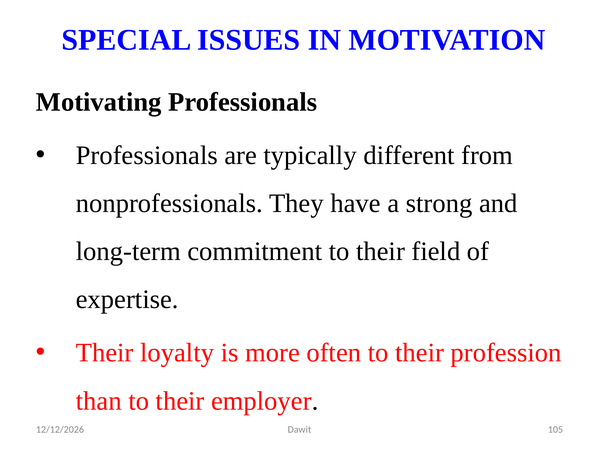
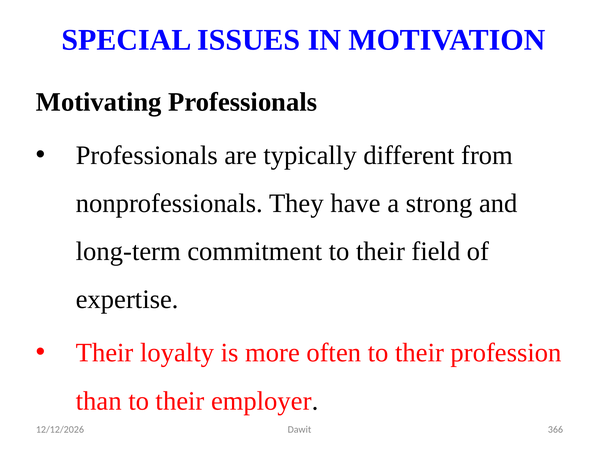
105: 105 -> 366
